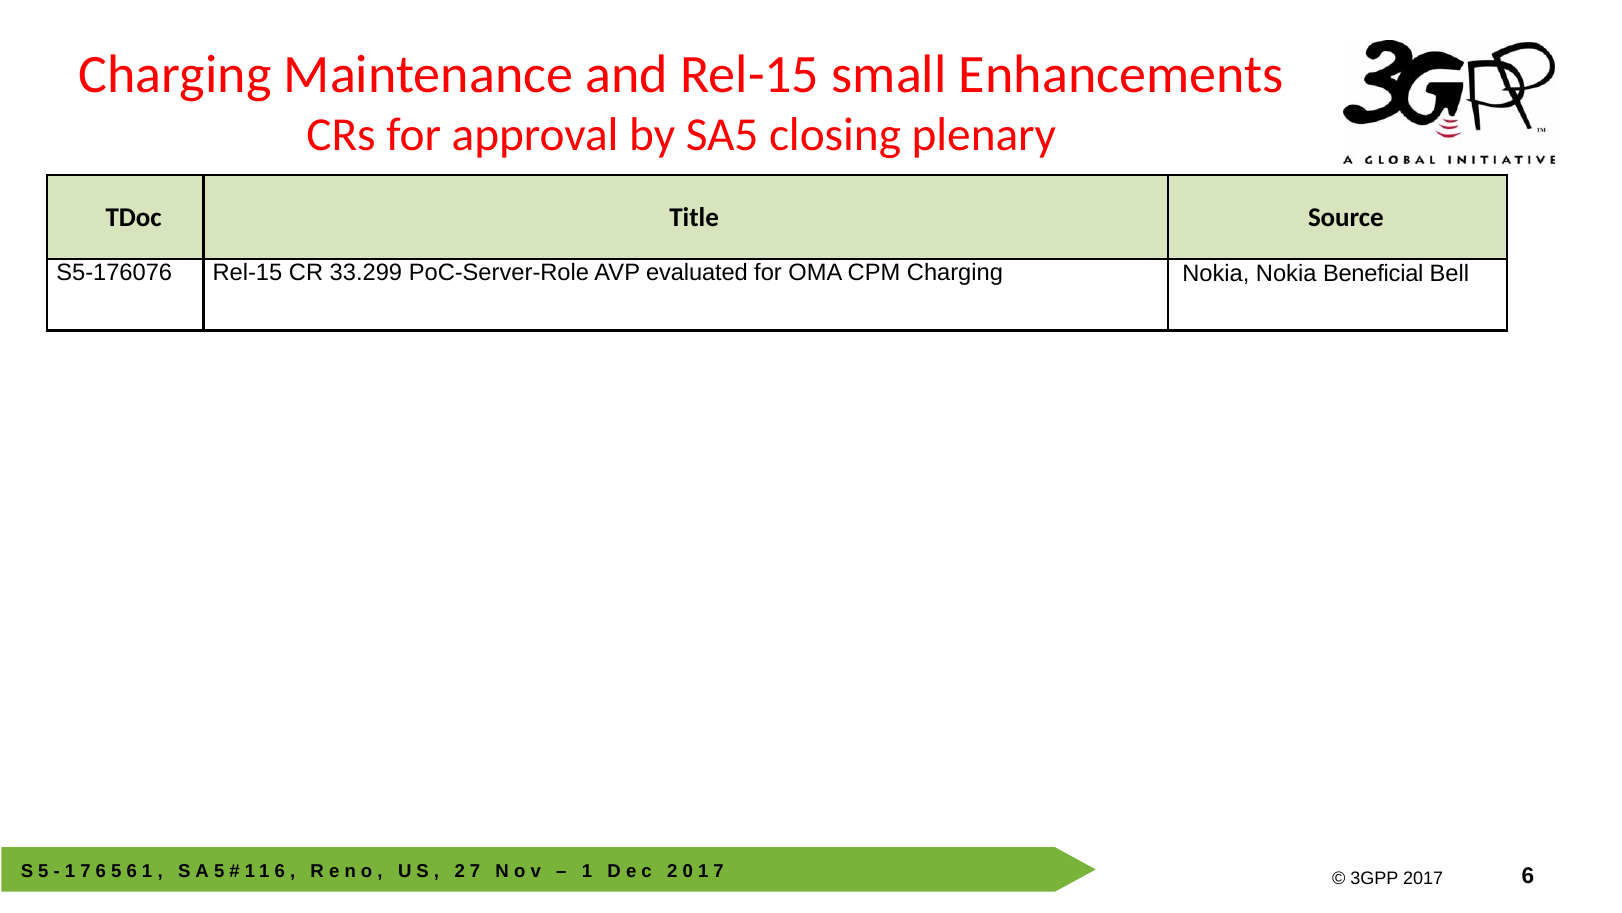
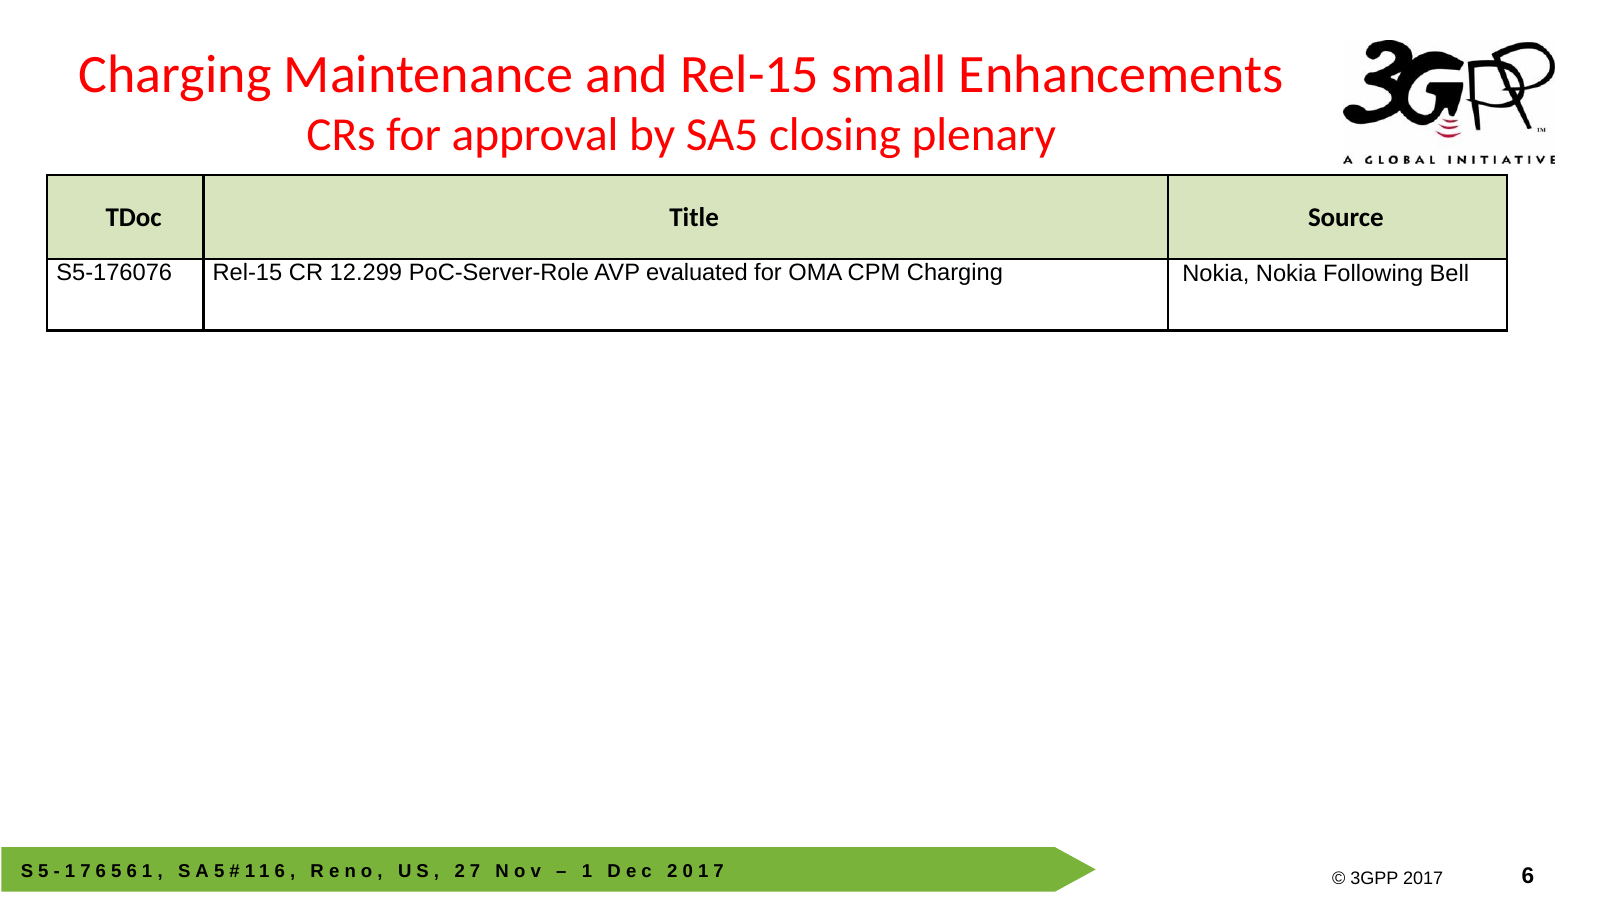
33.299: 33.299 -> 12.299
Beneficial: Beneficial -> Following
